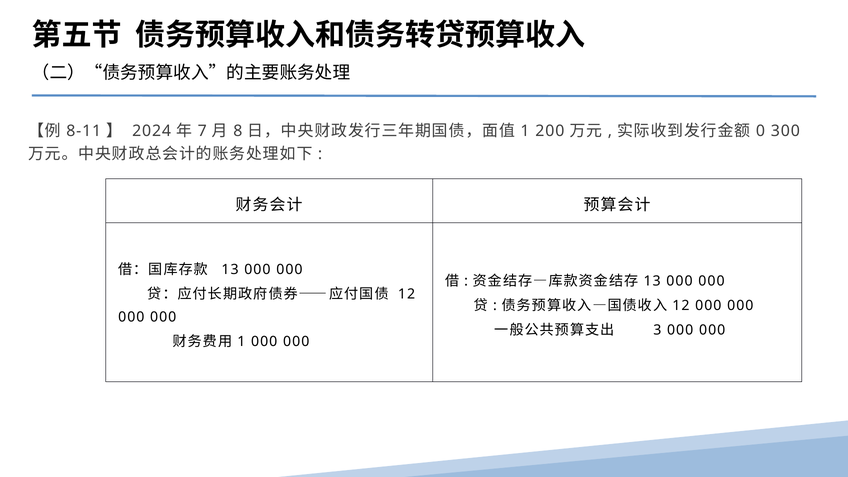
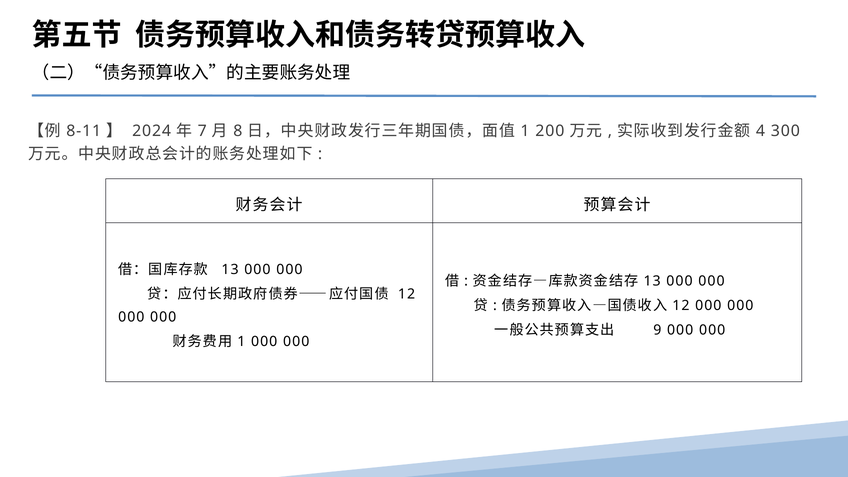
0: 0 -> 4
3: 3 -> 9
